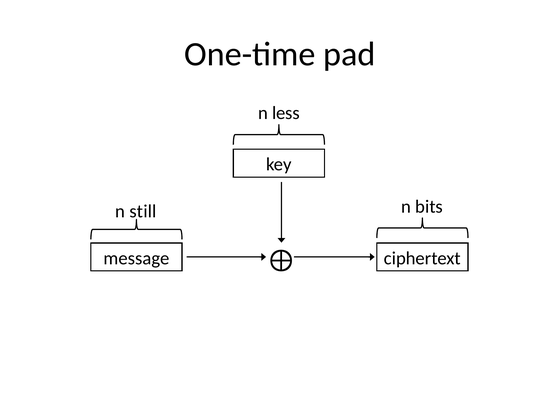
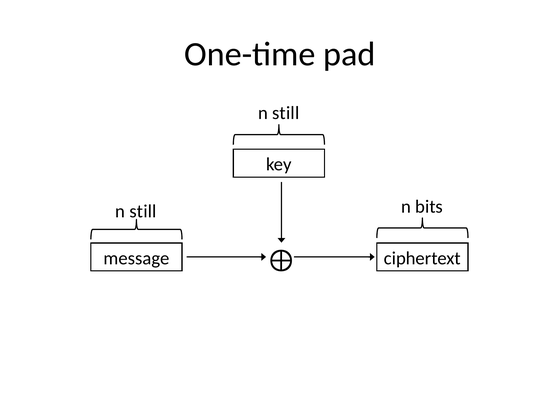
less at (286, 113): less -> still
